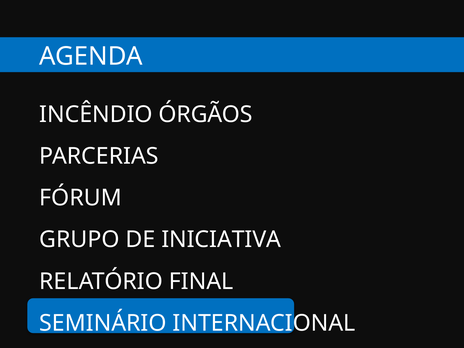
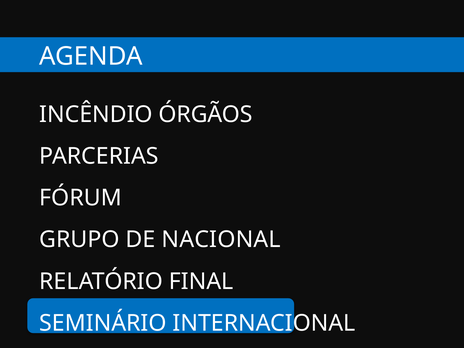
INICIATIVA: INICIATIVA -> NACIONAL
